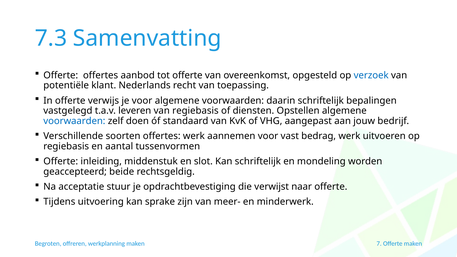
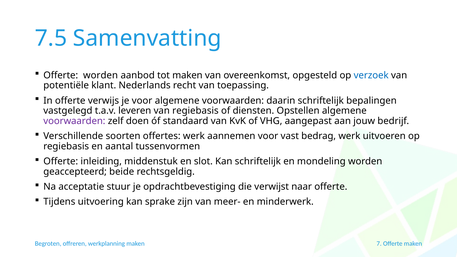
7.3: 7.3 -> 7.5
Offerte offertes: offertes -> worden
tot offerte: offerte -> maken
voorwaarden at (74, 121) colour: blue -> purple
